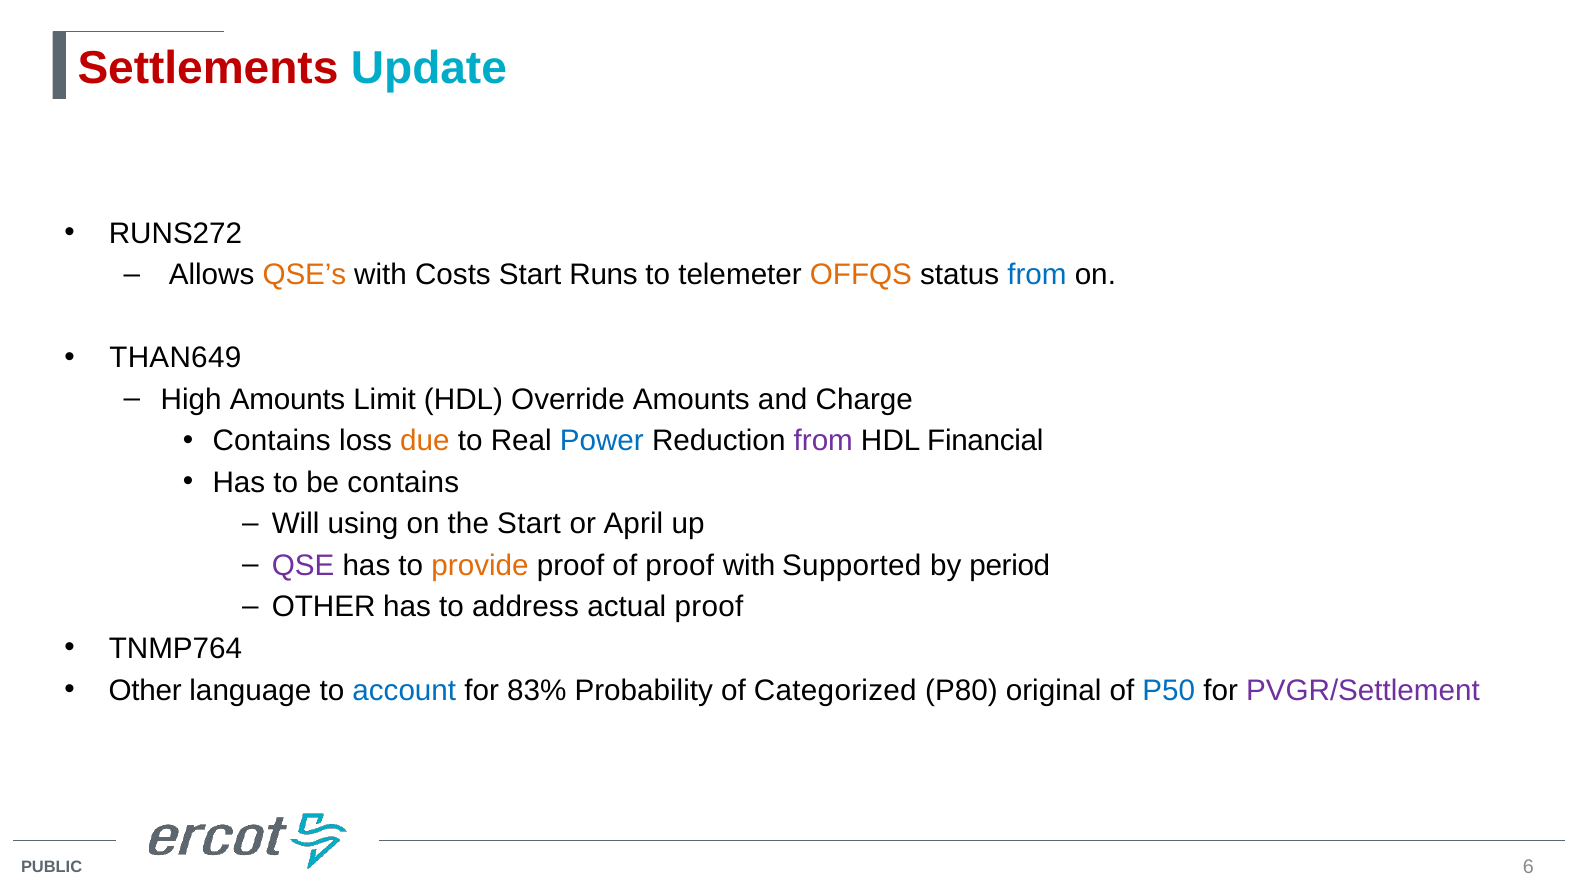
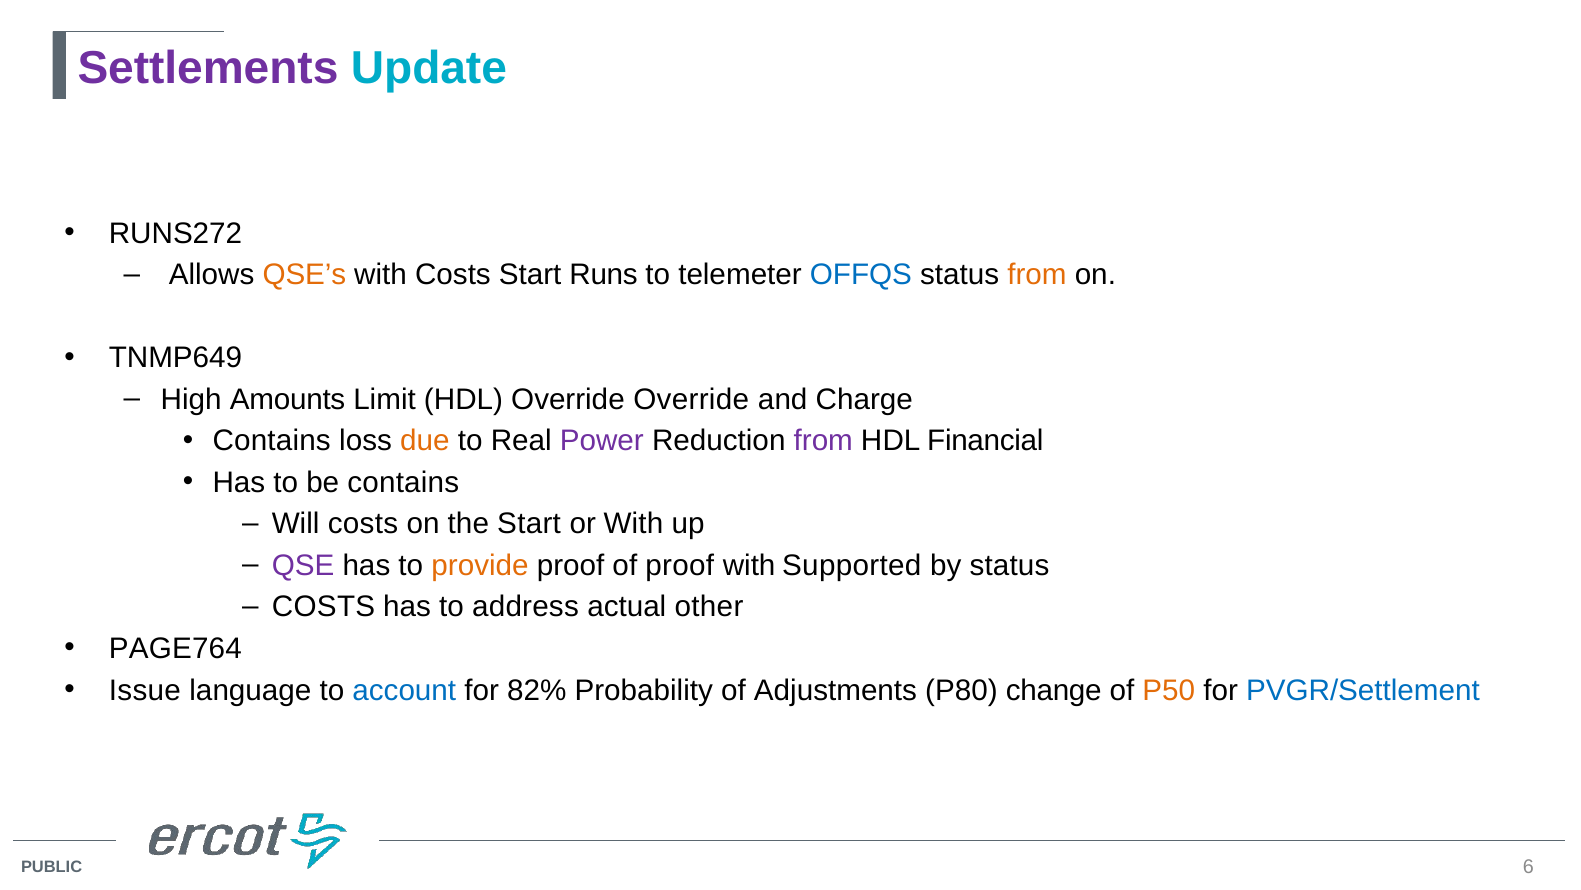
Settlements colour: red -> purple
OFFQS colour: orange -> blue
from at (1037, 275) colour: blue -> orange
THAN649: THAN649 -> TNMP649
Override Amounts: Amounts -> Override
Power colour: blue -> purple
Will using: using -> costs
or April: April -> With
by period: period -> status
OTHER at (324, 607): OTHER -> COSTS
actual proof: proof -> other
TNMP764: TNMP764 -> PAGE764
Other at (145, 690): Other -> Issue
83%: 83% -> 82%
Categorized: Categorized -> Adjustments
original: original -> change
P50 colour: blue -> orange
PVGR/Settlement colour: purple -> blue
